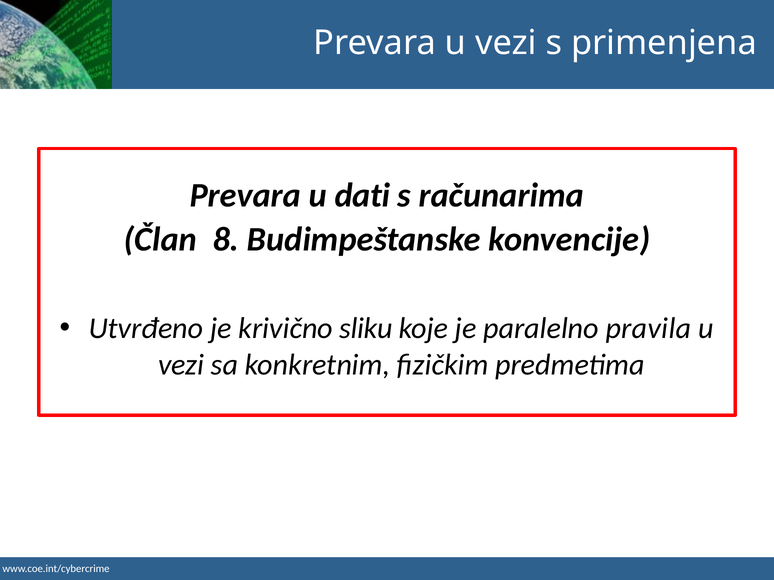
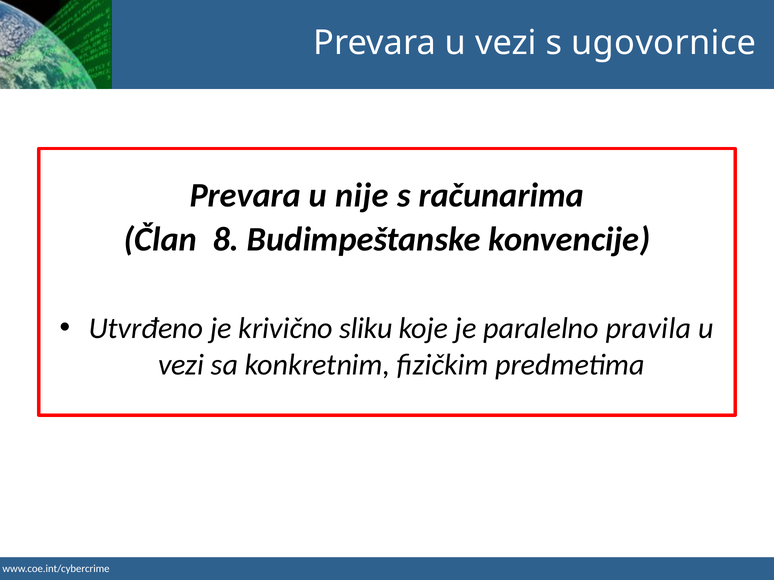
primenjena: primenjena -> ugovornice
dati: dati -> nije
